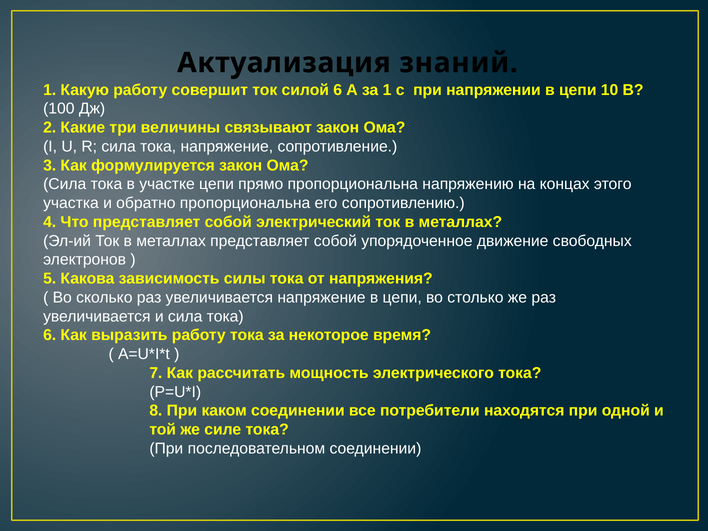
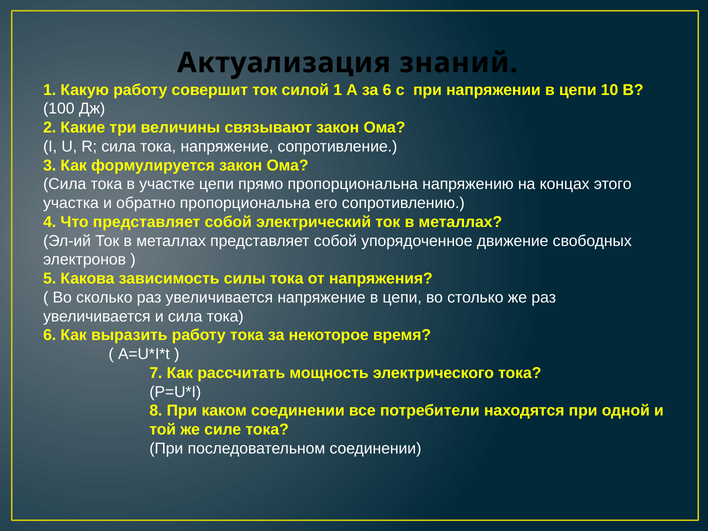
силой 6: 6 -> 1
за 1: 1 -> 6
